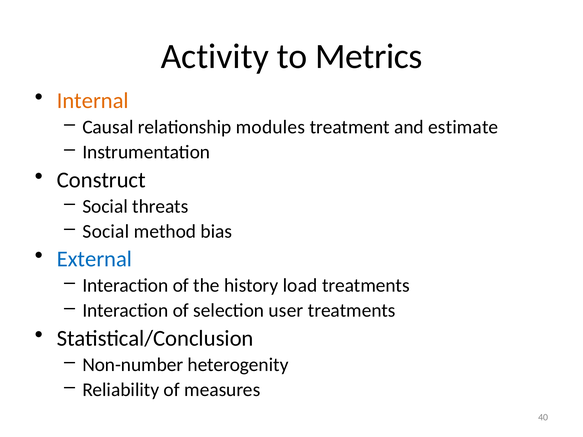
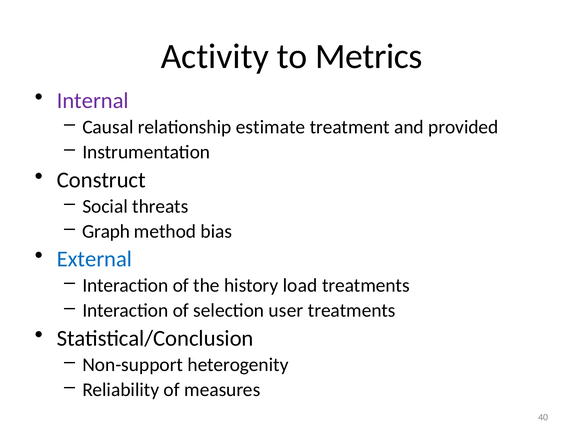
Internal colour: orange -> purple
modules: modules -> estimate
estimate: estimate -> provided
Social at (106, 231): Social -> Graph
Non-number: Non-number -> Non-support
